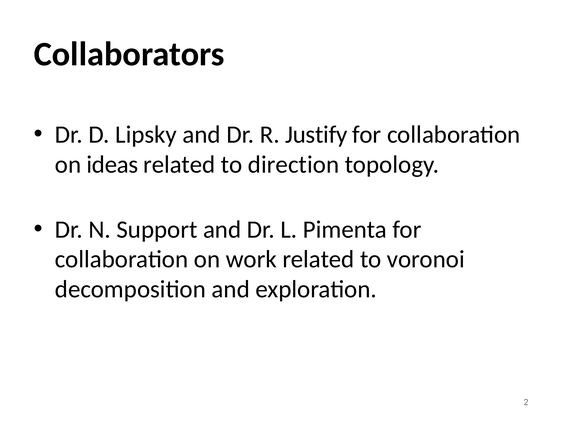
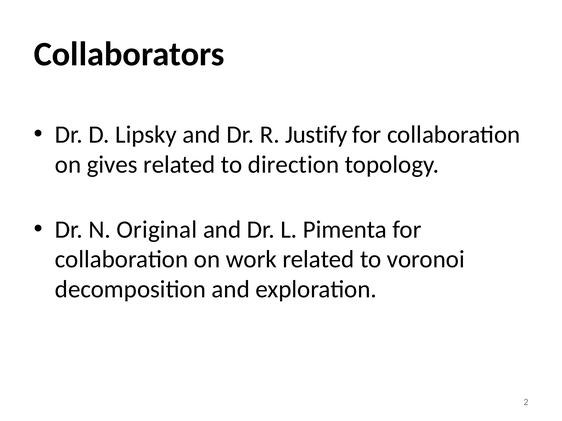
ideas: ideas -> gives
Support: Support -> Original
